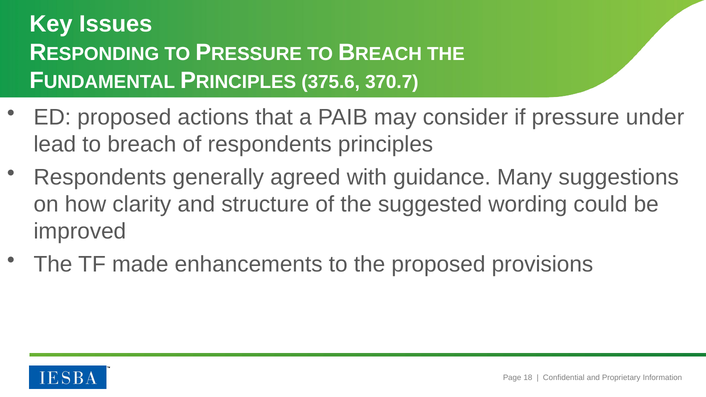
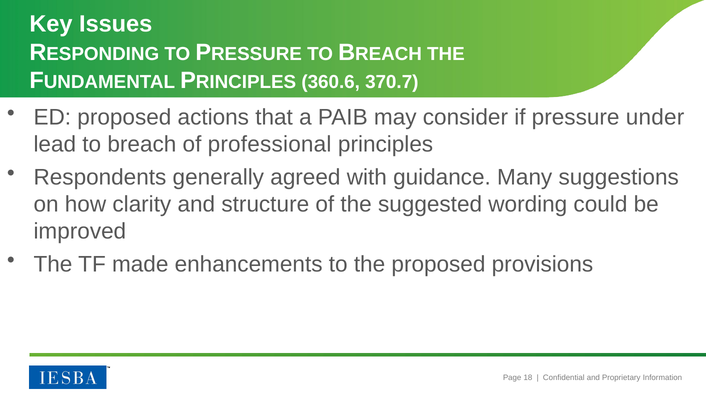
375.6: 375.6 -> 360.6
of respondents: respondents -> professional
